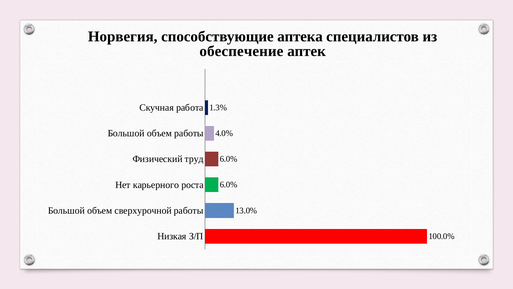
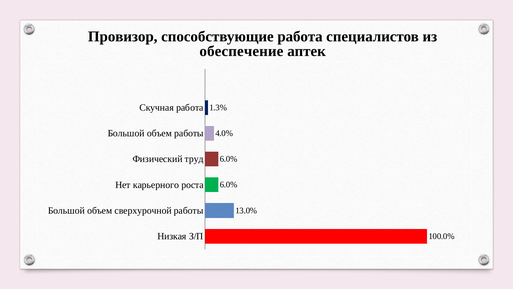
Норвегия: Норвегия -> Провизор
способствующие аптека: аптека -> работа
